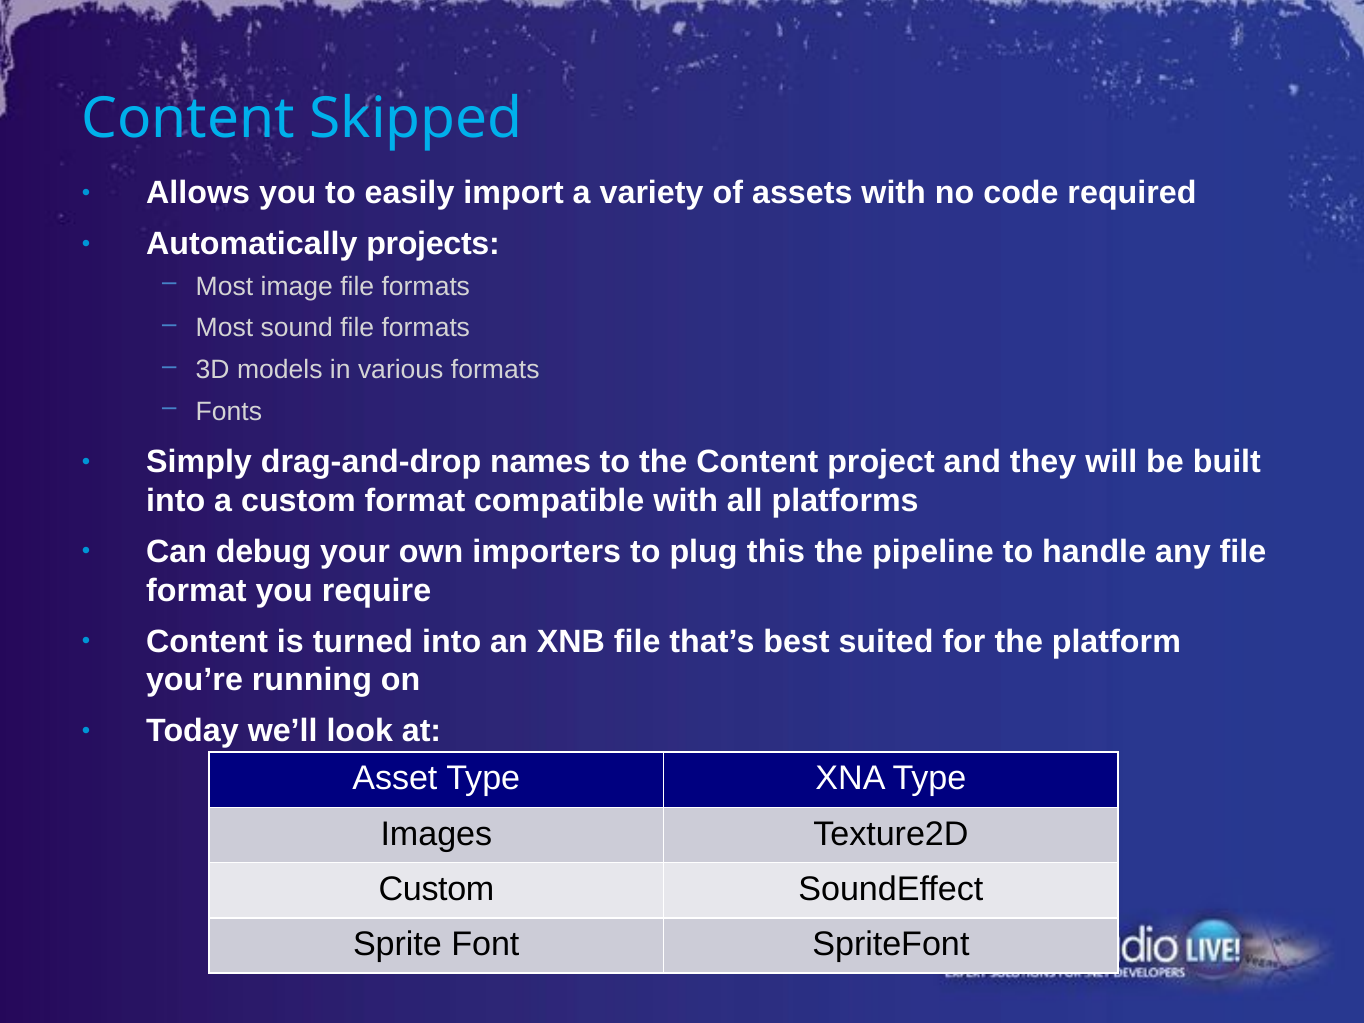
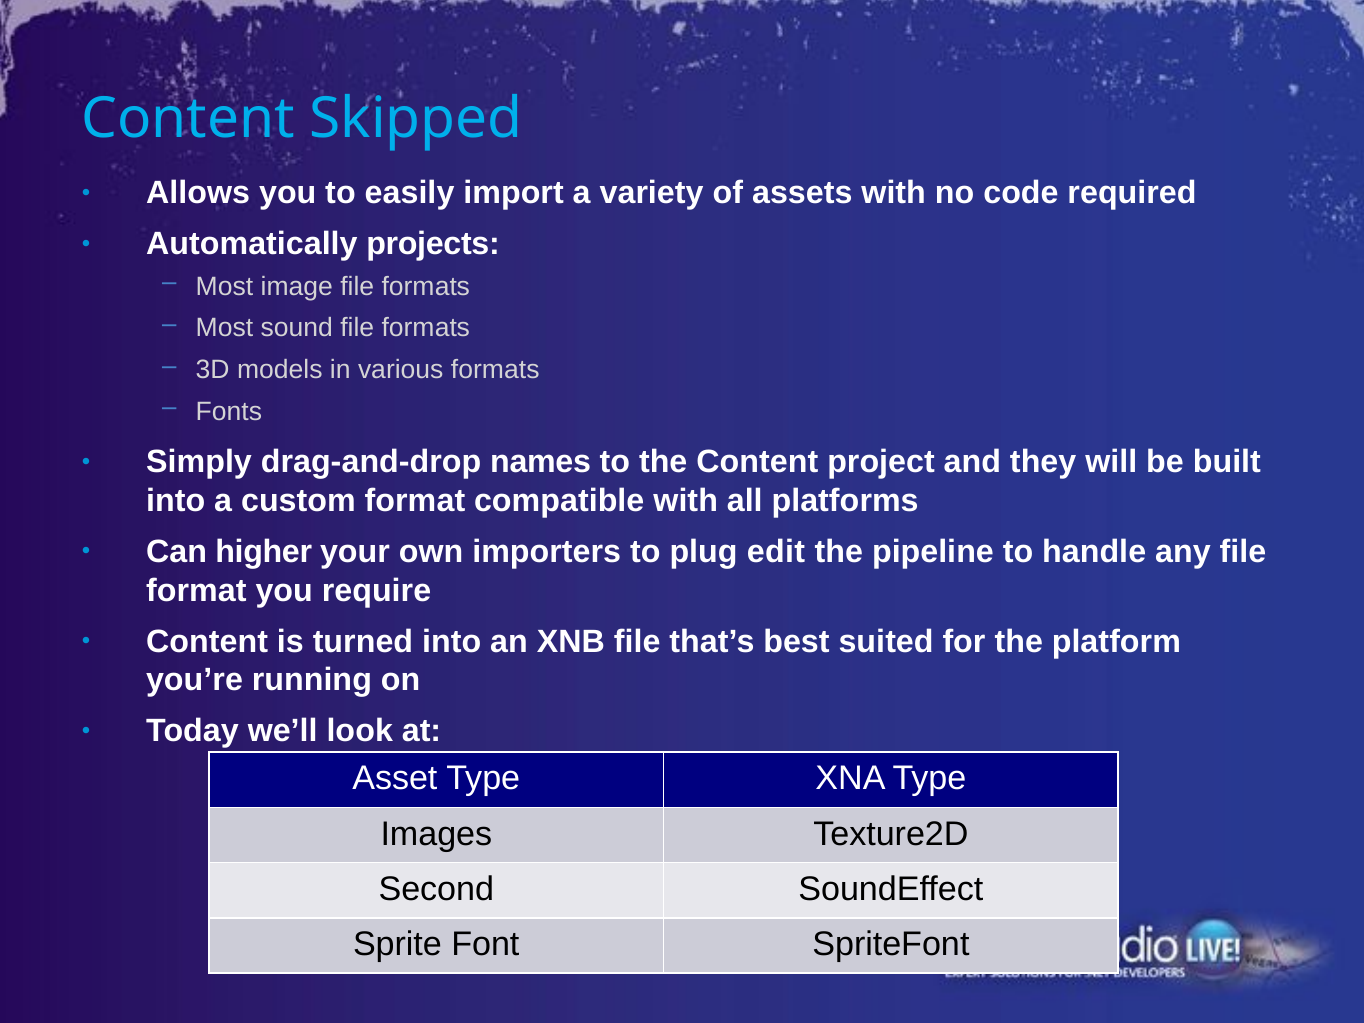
debug: debug -> higher
this: this -> edit
Custom at (436, 889): Custom -> Second
